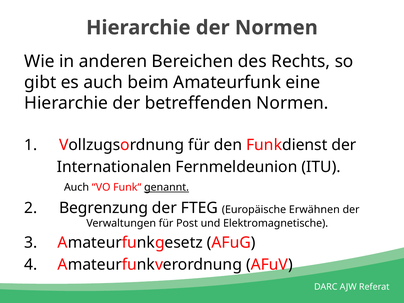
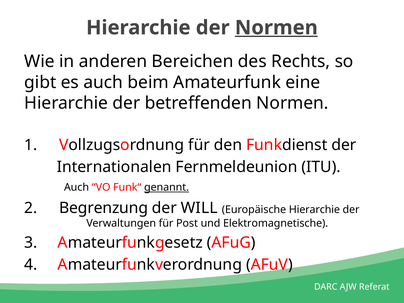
Normen at (276, 28) underline: none -> present
FTEG: FTEG -> WILL
Europäische Erwähnen: Erwähnen -> Hierarchie
